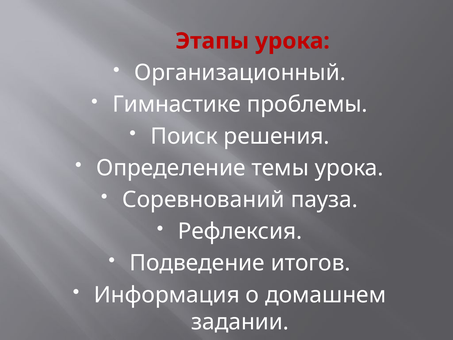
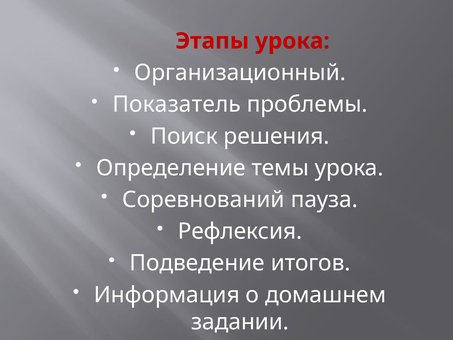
Гимнастике: Гимнастике -> Показатель
